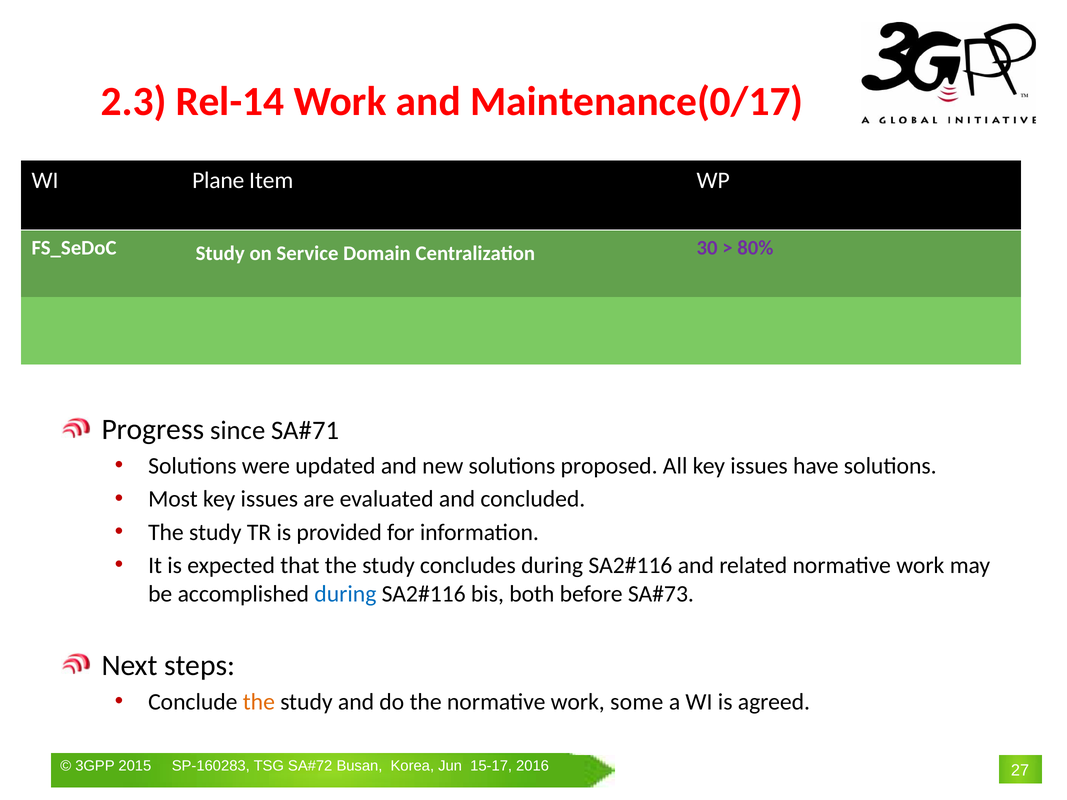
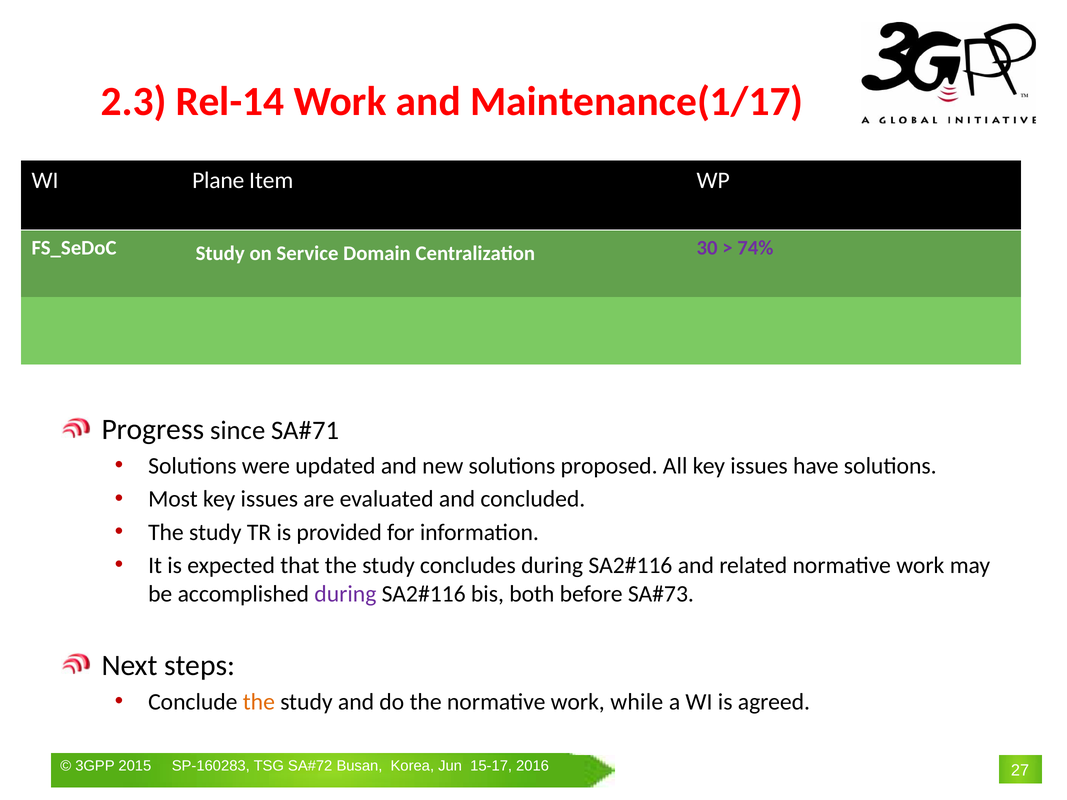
Maintenance(0/17: Maintenance(0/17 -> Maintenance(1/17
80%: 80% -> 74%
during at (345, 594) colour: blue -> purple
some: some -> while
